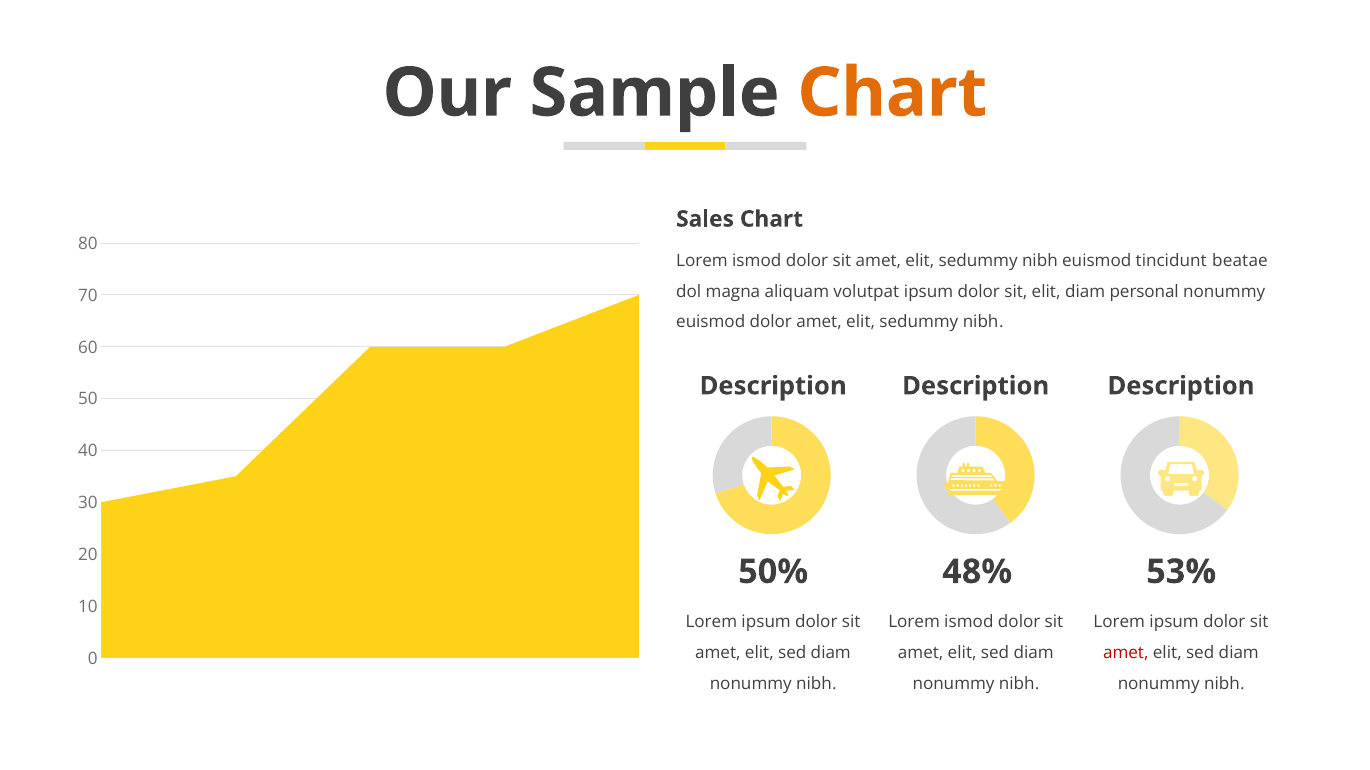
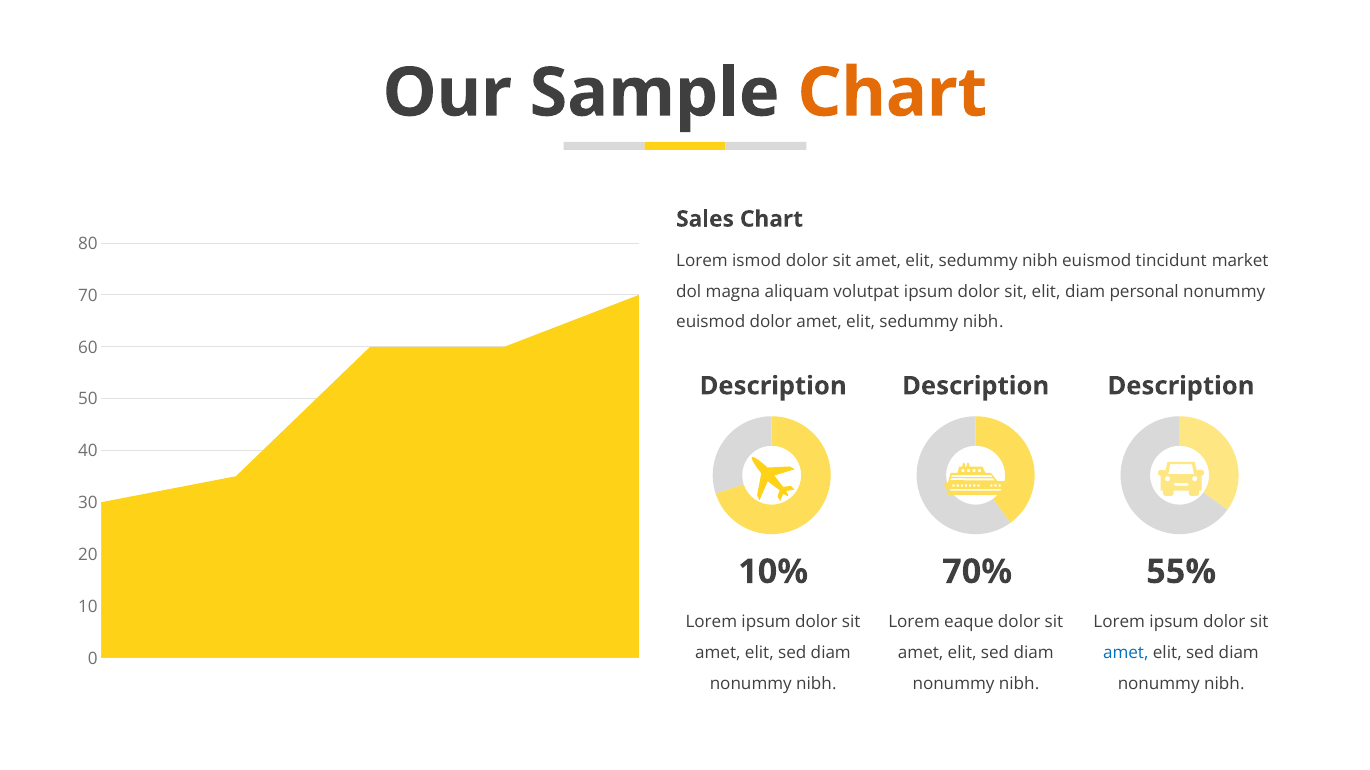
beatae: beatae -> market
53%: 53% -> 55%
50%: 50% -> 10%
48%: 48% -> 70%
ismod at (969, 622): ismod -> eaque
amet at (1126, 653) colour: red -> blue
